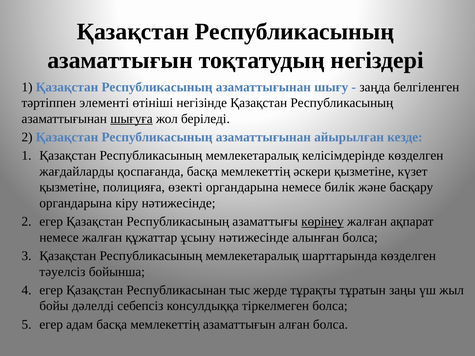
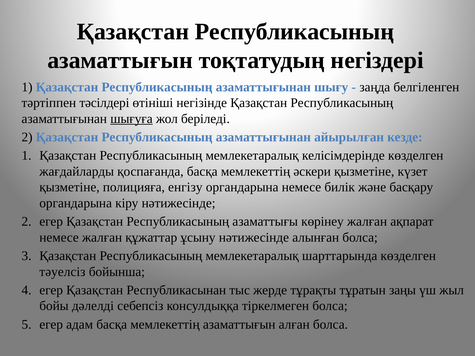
элементі: элементі -> тәсілдері
өзекті: өзекті -> енгізу
көрінеу underline: present -> none
